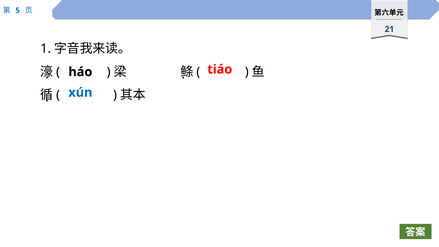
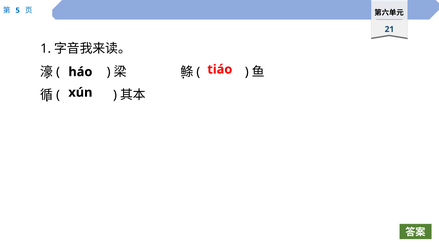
xún colour: blue -> black
